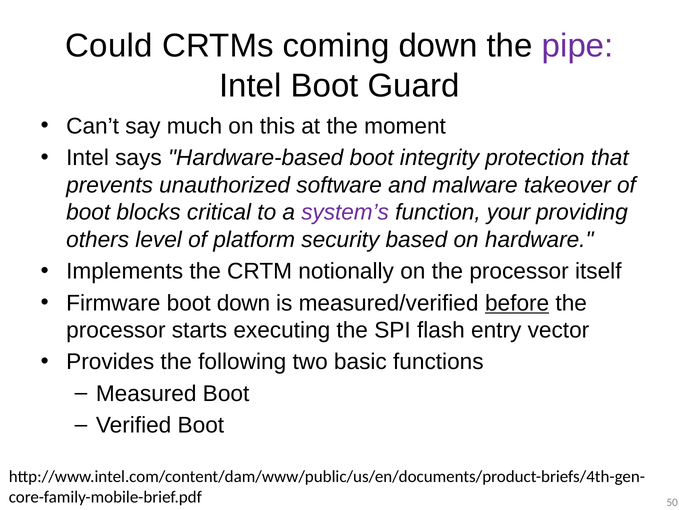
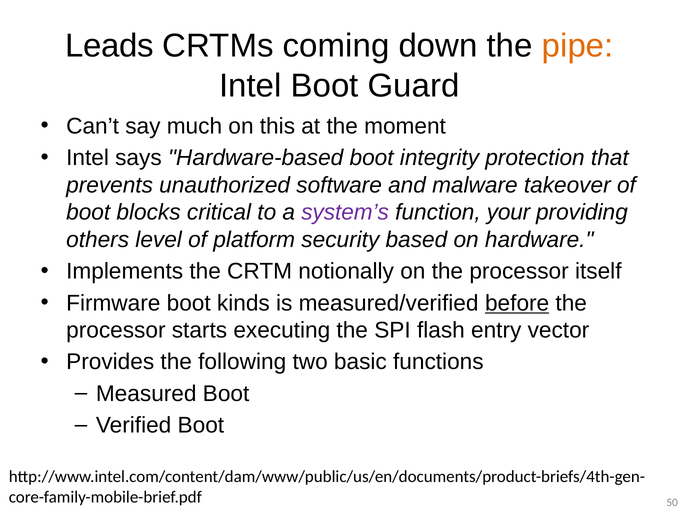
Could: Could -> Leads
pipe colour: purple -> orange
boot down: down -> kinds
